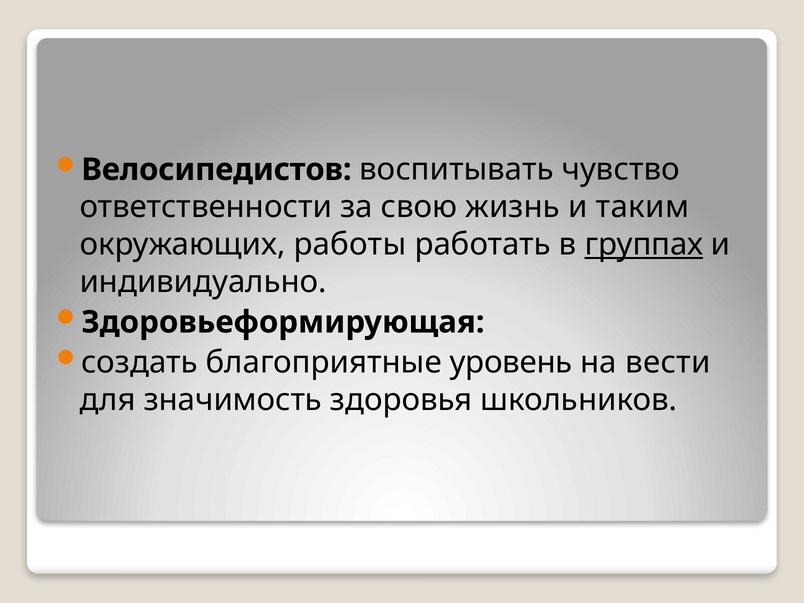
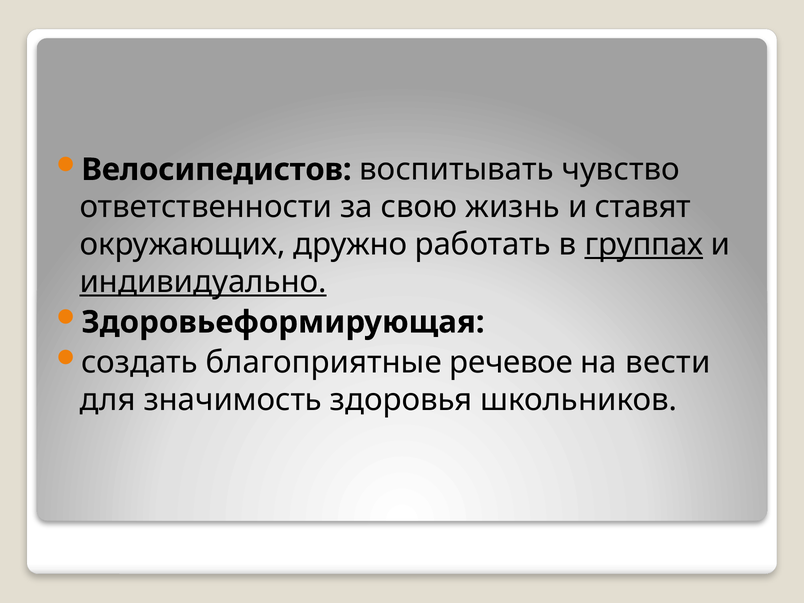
таким: таким -> ставят
работы: работы -> дружно
индивидуально underline: none -> present
уровень: уровень -> речевое
